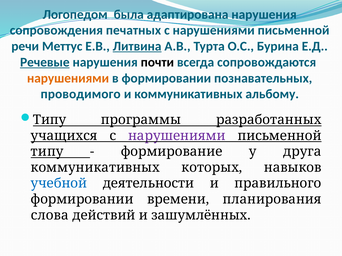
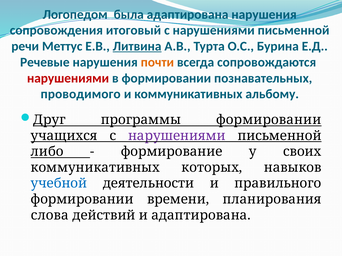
печатных: печатных -> итоговый
Речевые underline: present -> none
почти colour: black -> orange
нарушениями at (68, 78) colour: orange -> red
Типу at (50, 120): Типу -> Друг
программы разработанных: разработанных -> формировании
типу at (47, 152): типу -> либо
друга: друга -> своих
и зашумлённых: зашумлённых -> адаптирована
